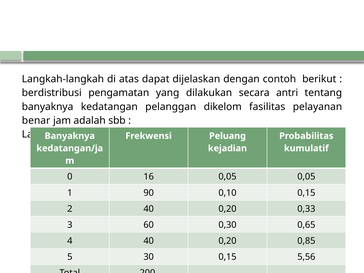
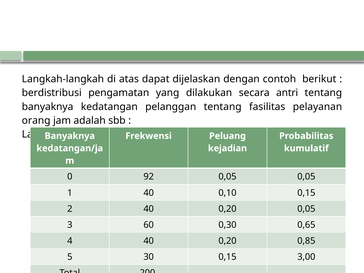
pelanggan dikelom: dikelom -> tentang
benar: benar -> orang
16: 16 -> 92
1 90: 90 -> 40
0,20 0,33: 0,33 -> 0,05
5,56: 5,56 -> 3,00
